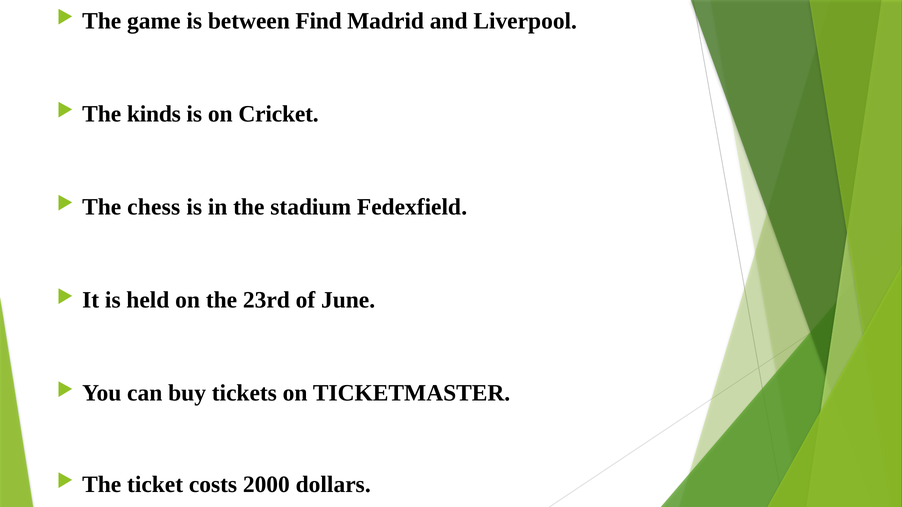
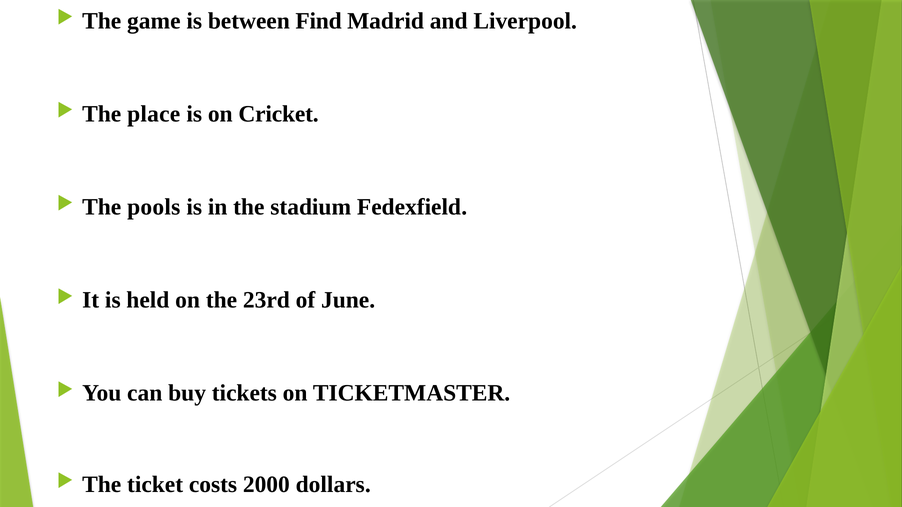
kinds: kinds -> place
chess: chess -> pools
